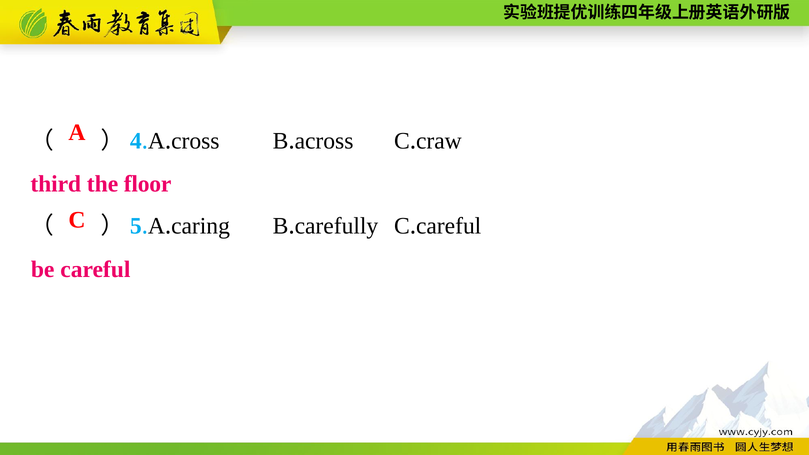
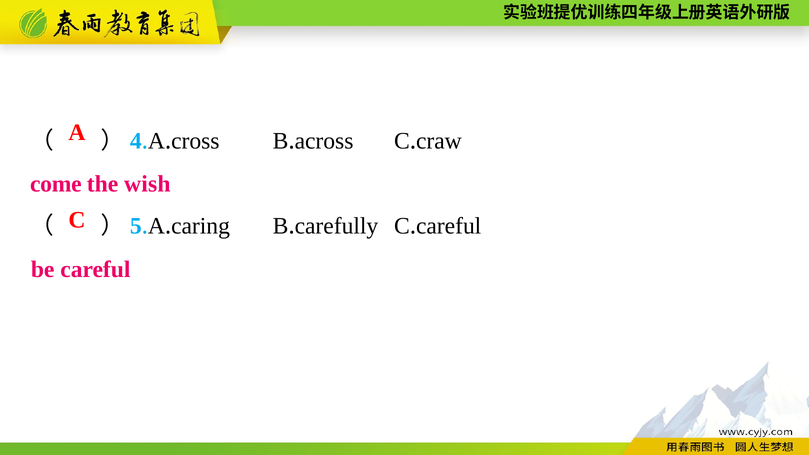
third: third -> come
floor: floor -> wish
